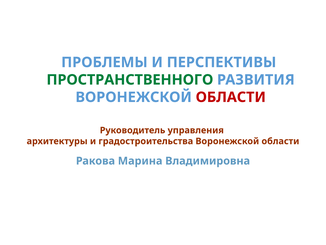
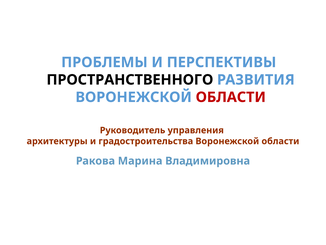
ПРОСТРАНСТВЕННОГО colour: green -> black
